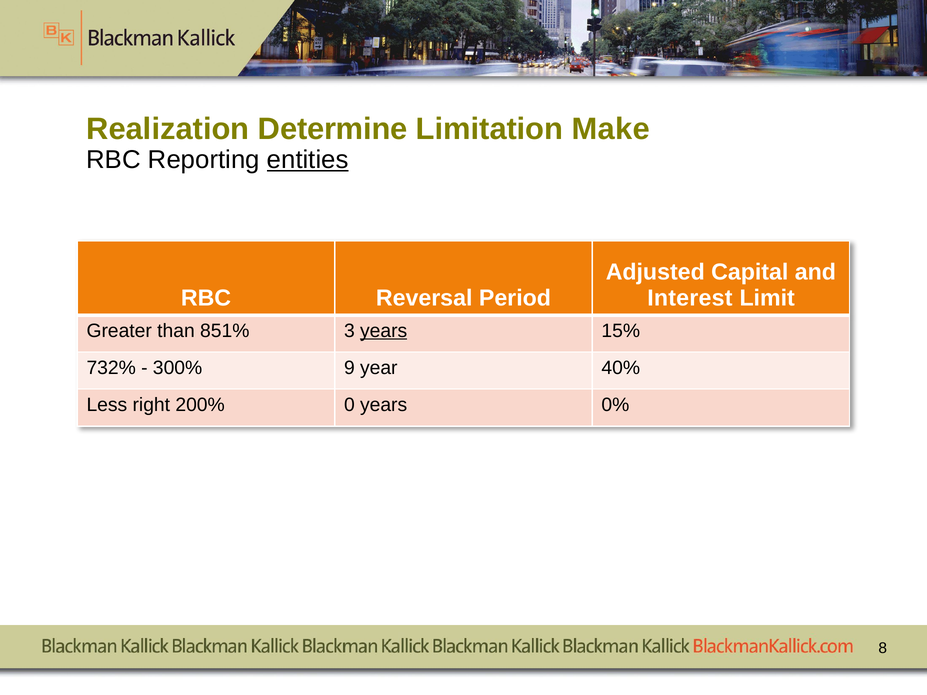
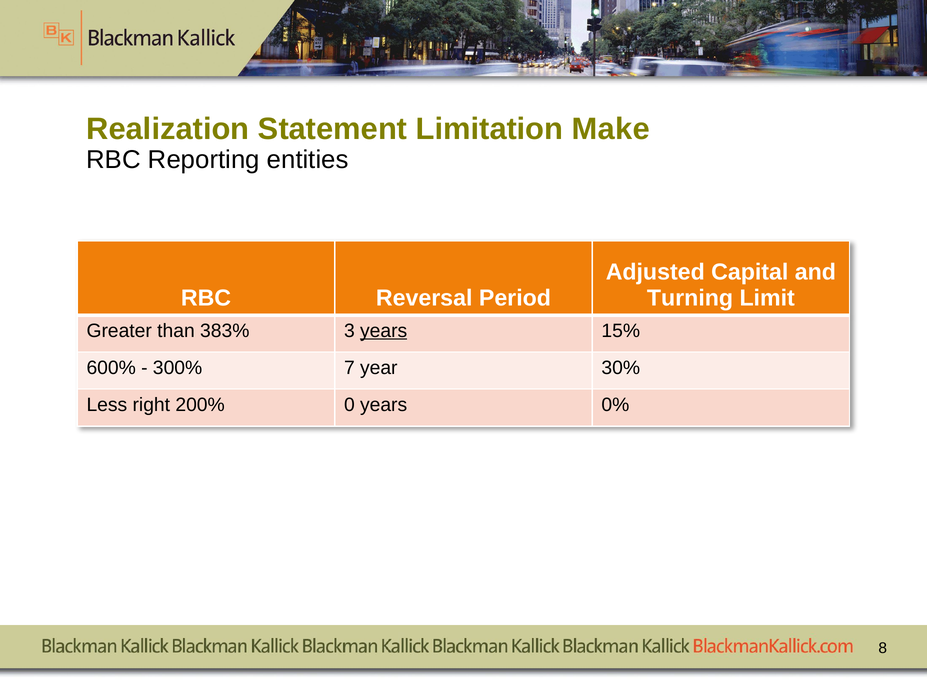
Determine: Determine -> Statement
entities underline: present -> none
Interest: Interest -> Turning
851%: 851% -> 383%
732%: 732% -> 600%
9: 9 -> 7
40%: 40% -> 30%
